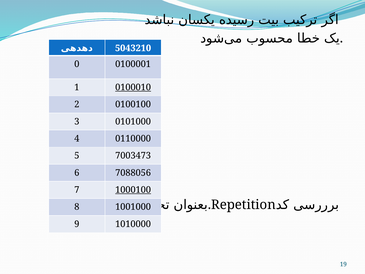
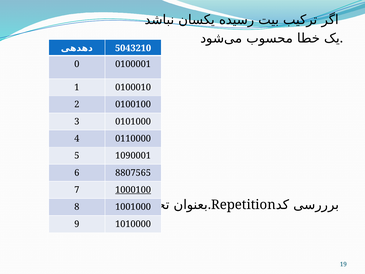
0100010 underline: present -> none
7003473: 7003473 -> 1090001
7088056: 7088056 -> 8807565
